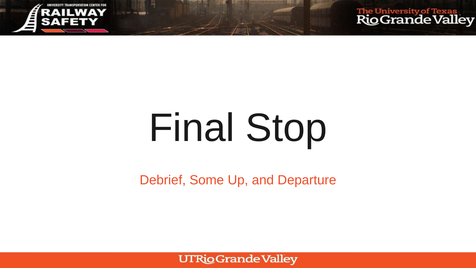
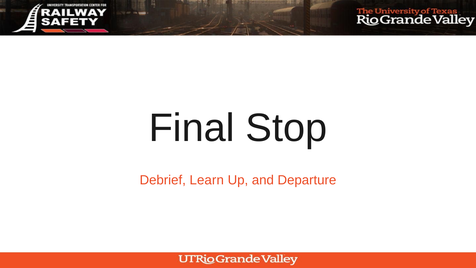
Some: Some -> Learn
